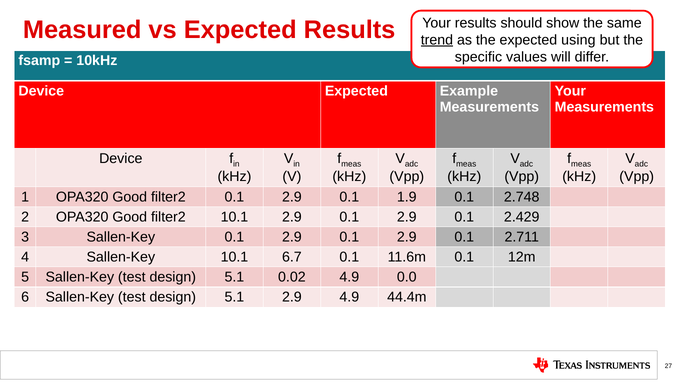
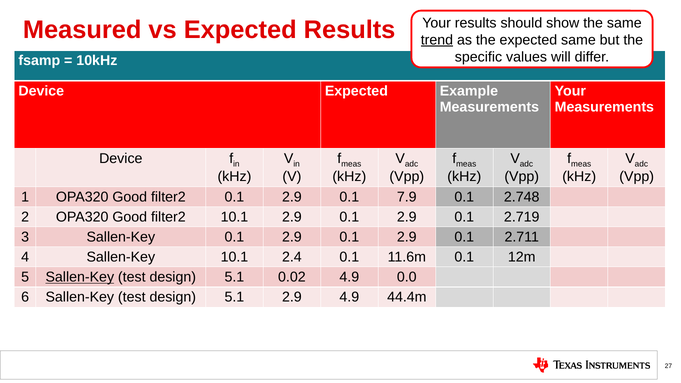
expected using: using -> same
1.9: 1.9 -> 7.9
2.429: 2.429 -> 2.719
6.7: 6.7 -> 2.4
Sallen-Key at (80, 277) underline: none -> present
